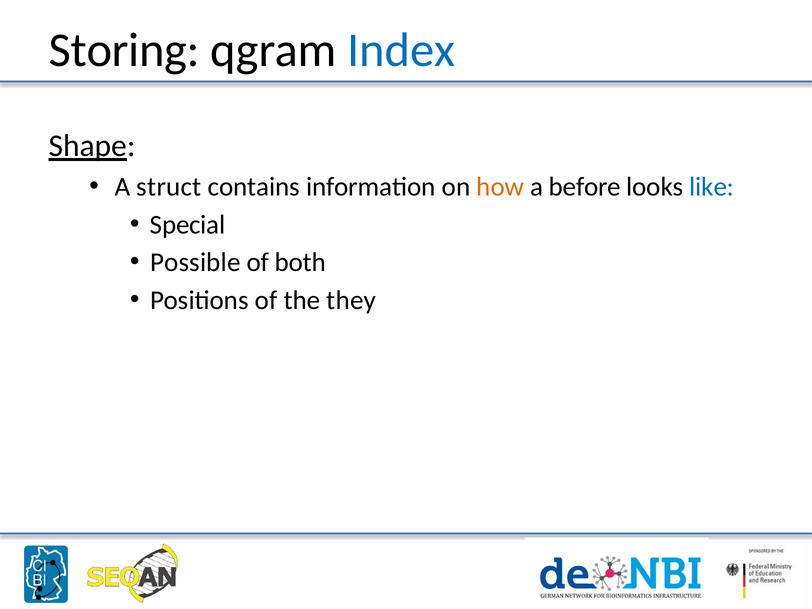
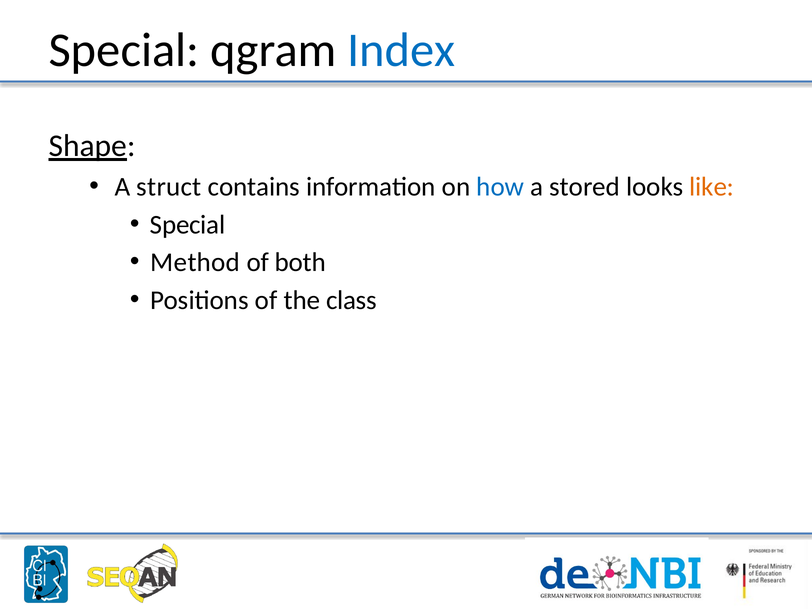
Storing at (124, 50): Storing -> Special
how colour: orange -> blue
before: before -> stored
like colour: blue -> orange
Possible: Possible -> Method
they: they -> class
